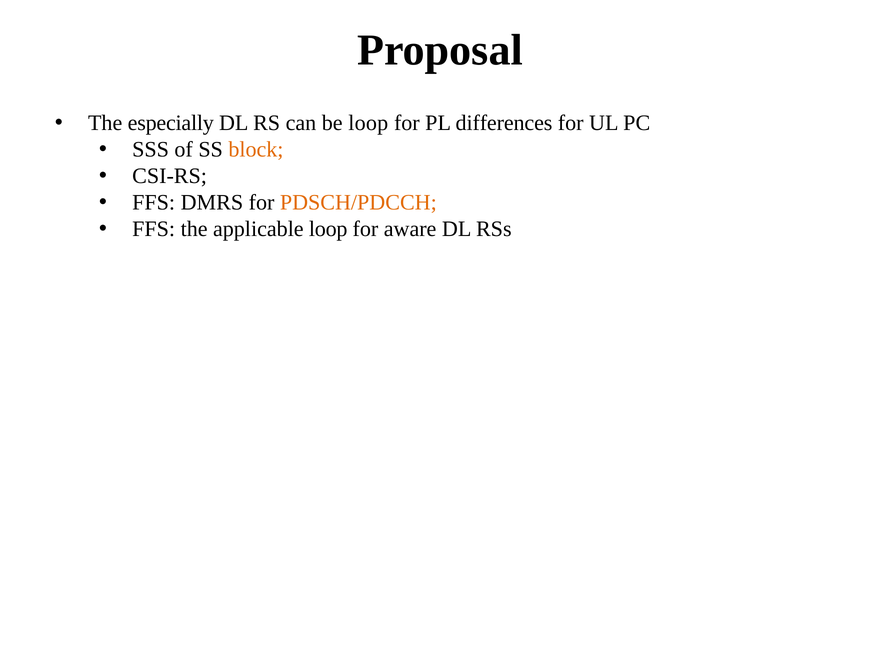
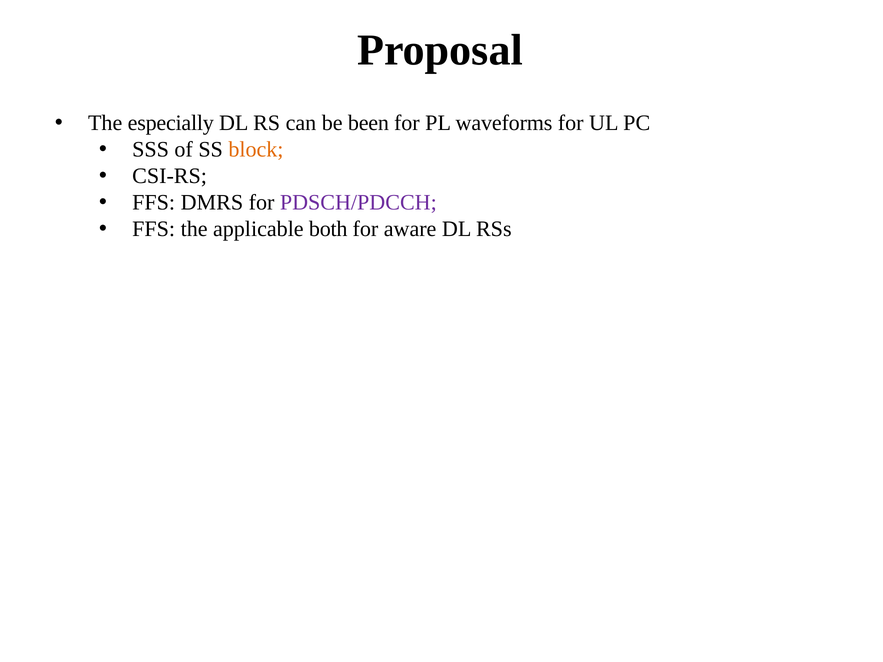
be loop: loop -> been
differences: differences -> waveforms
PDSCH/PDCCH colour: orange -> purple
applicable loop: loop -> both
